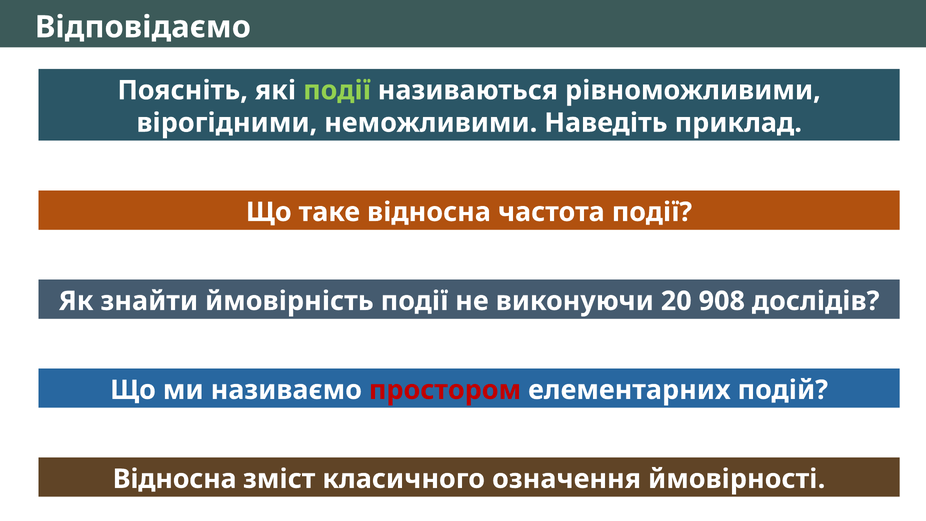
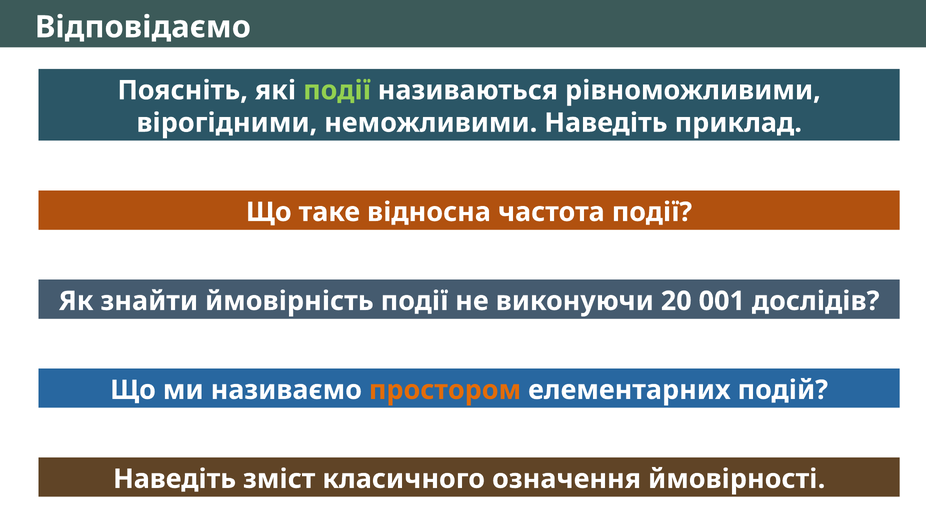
908: 908 -> 001
простором colour: red -> orange
Відносна at (175, 479): Відносна -> Наведіть
